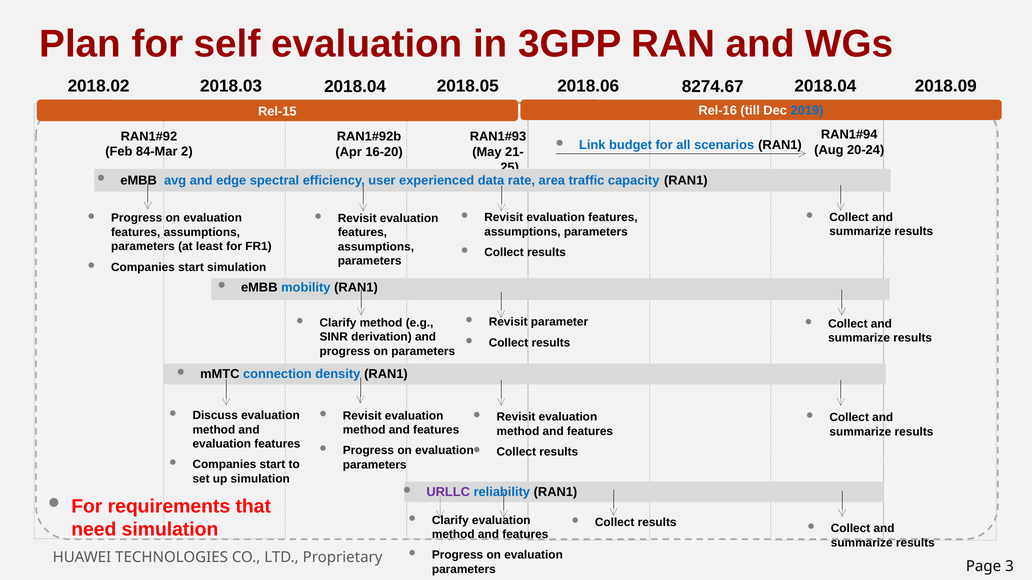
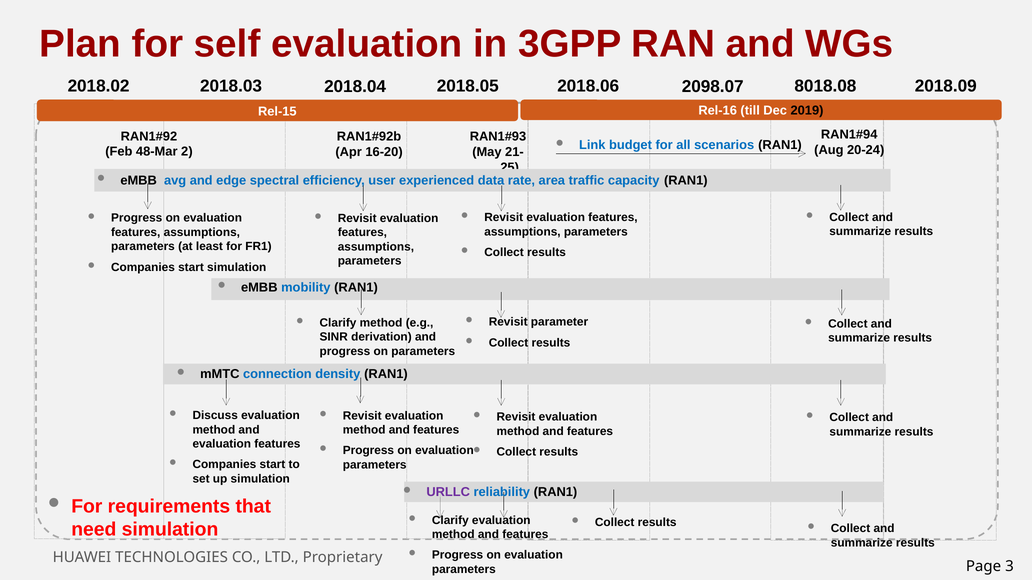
2018.04 2018.04: 2018.04 -> 8018.08
8274.67: 8274.67 -> 2098.07
2019 colour: blue -> black
84-Mar: 84-Mar -> 48-Mar
